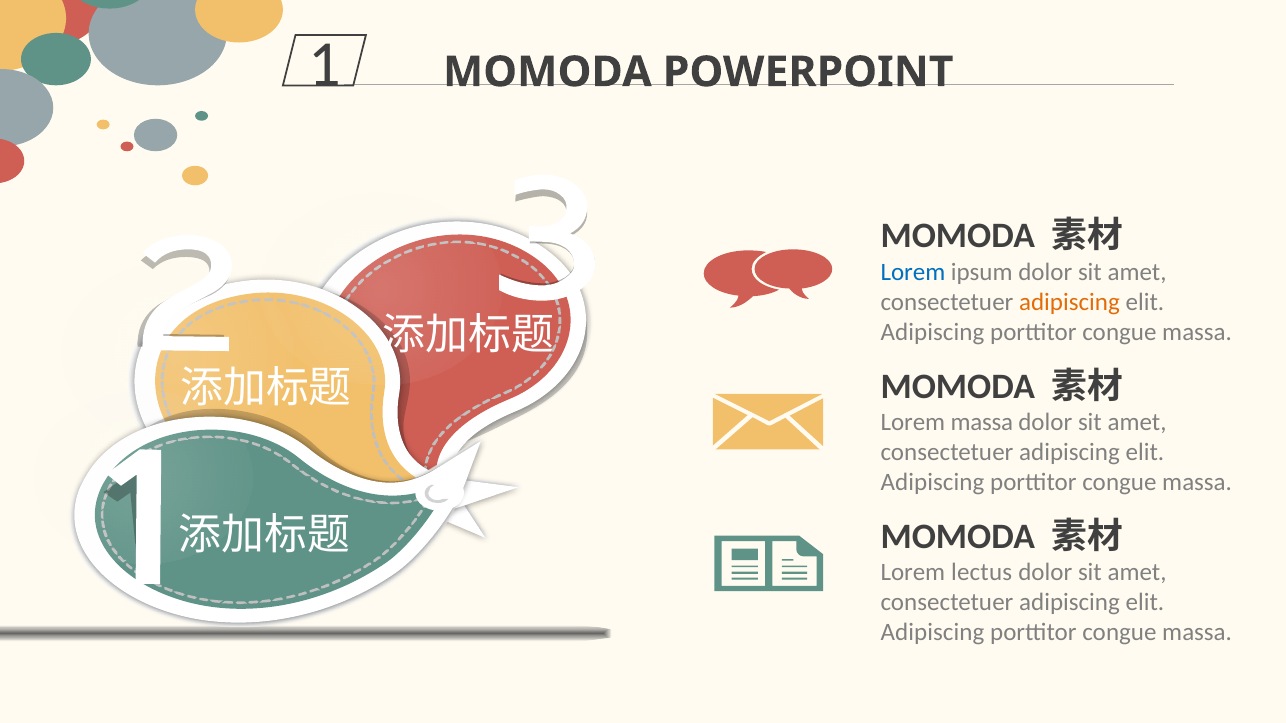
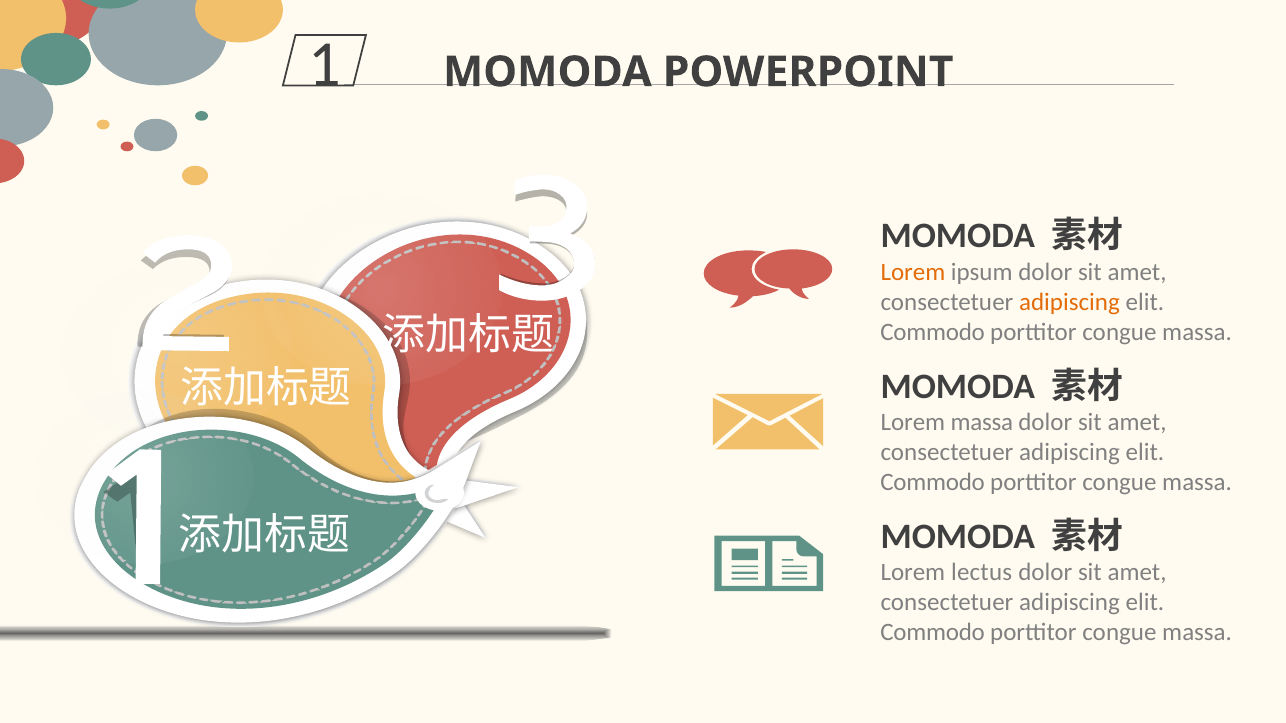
Lorem at (913, 272) colour: blue -> orange
Adipiscing at (932, 332): Adipiscing -> Commodo
Adipiscing at (932, 482): Adipiscing -> Commodo
Adipiscing at (932, 633): Adipiscing -> Commodo
